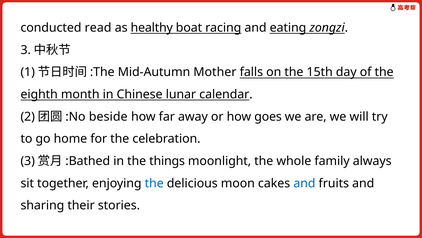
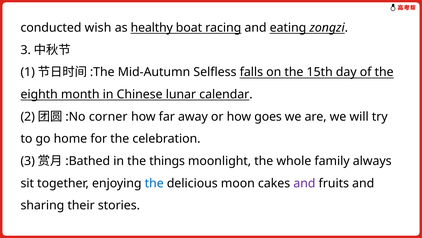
read: read -> wish
Mother: Mother -> Selfless
beside: beside -> corner
and at (304, 183) colour: blue -> purple
